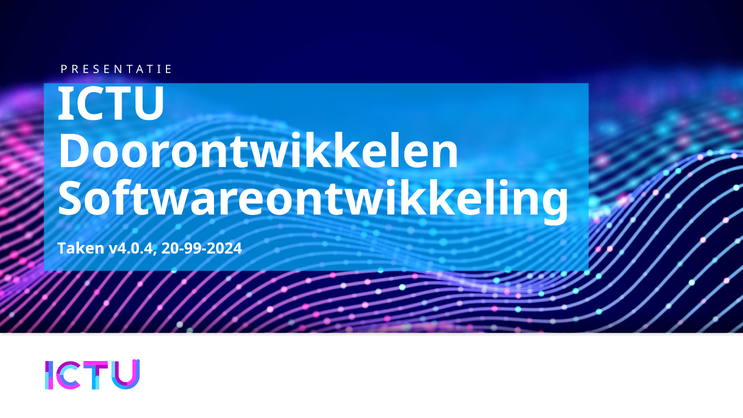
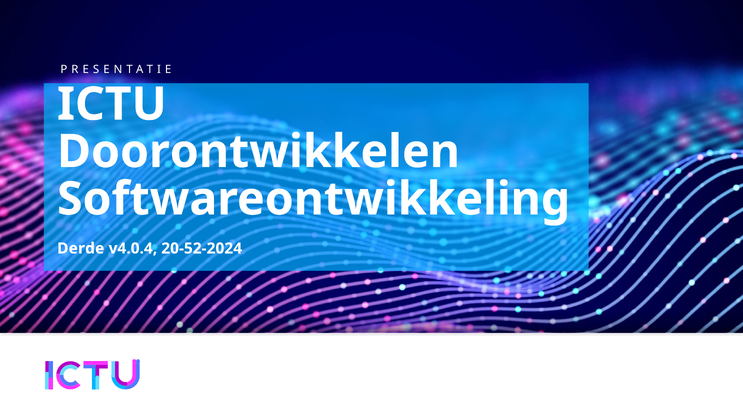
Taken: Taken -> Derde
20-99-2024: 20-99-2024 -> 20-52-2024
